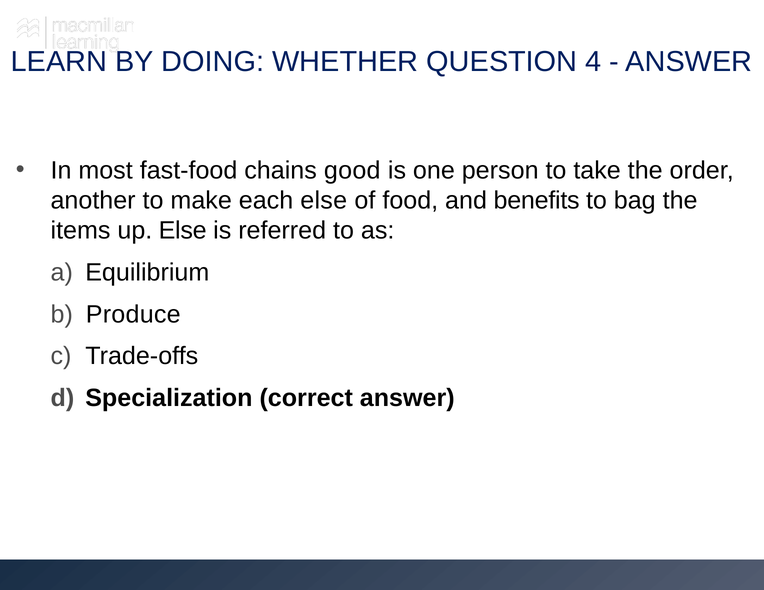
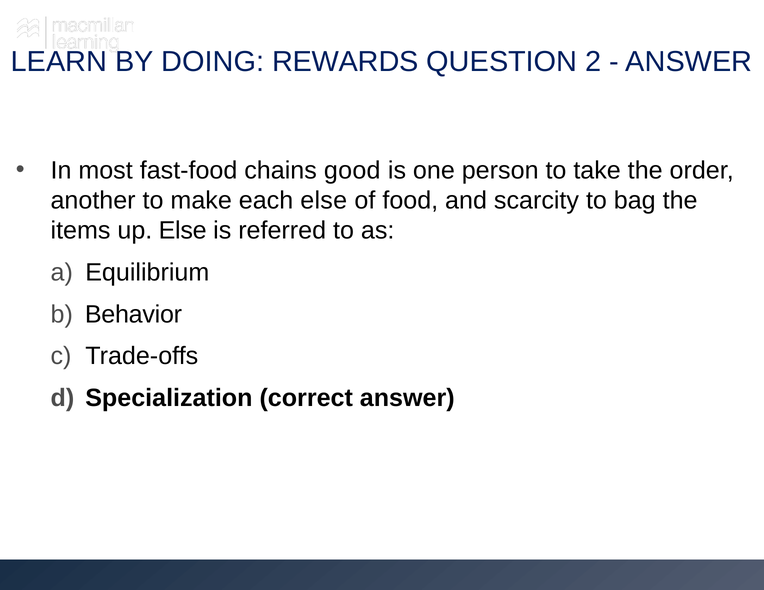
WHETHER: WHETHER -> REWARDS
4: 4 -> 2
benefits: benefits -> scarcity
Produce: Produce -> Behavior
